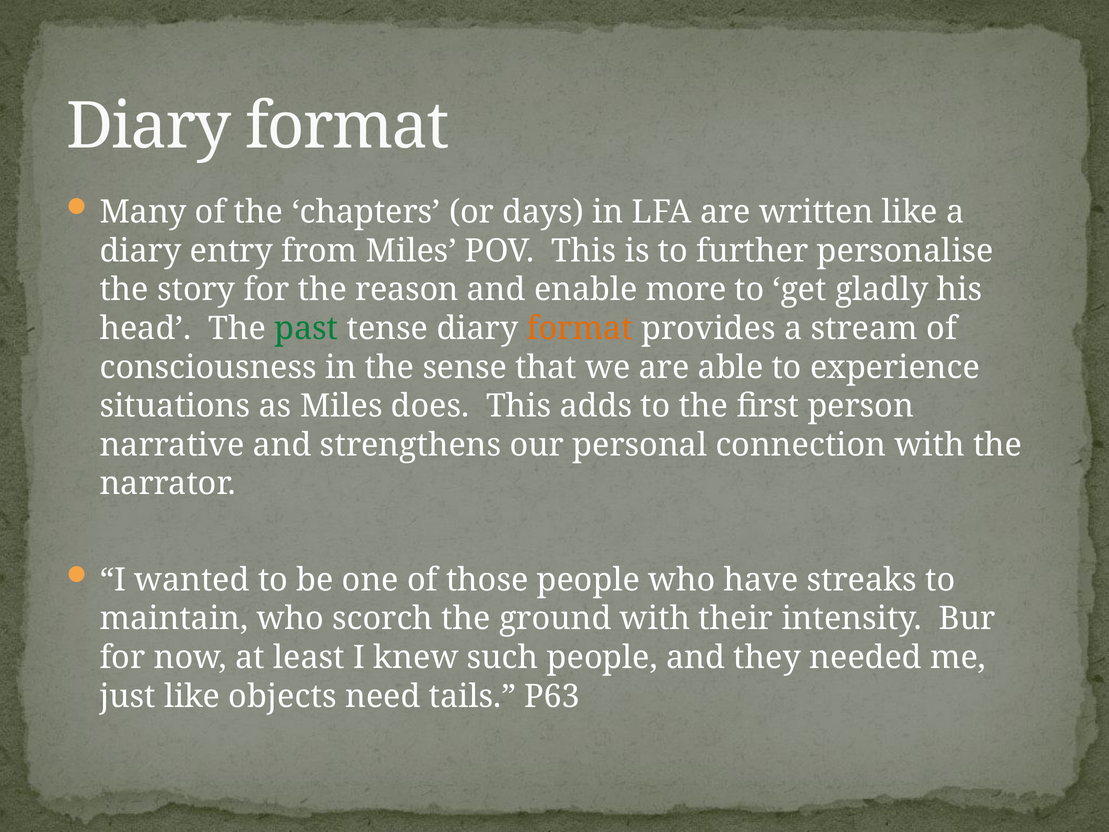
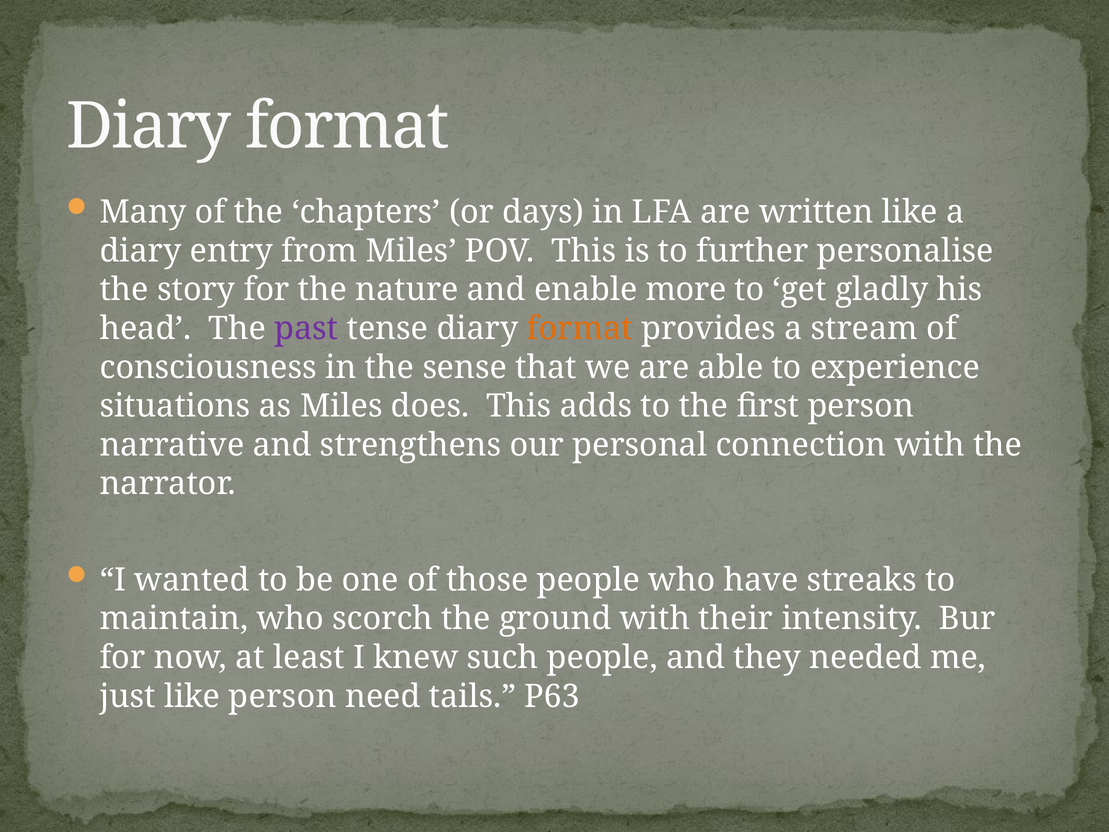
reason: reason -> nature
past colour: green -> purple
like objects: objects -> person
